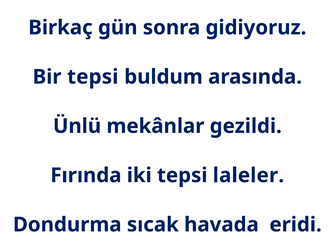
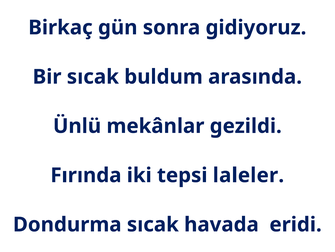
Bir tepsi: tepsi -> sıcak
